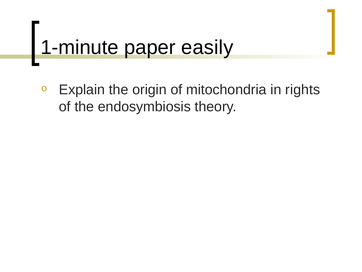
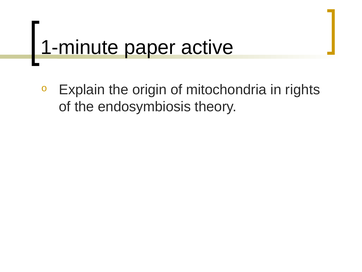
easily: easily -> active
